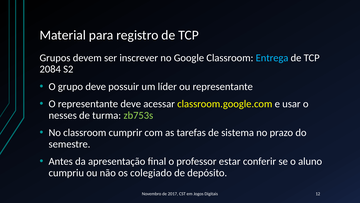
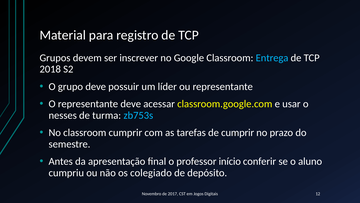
2084: 2084 -> 2018
zb753s colour: light green -> light blue
de sistema: sistema -> cumprir
estar: estar -> início
